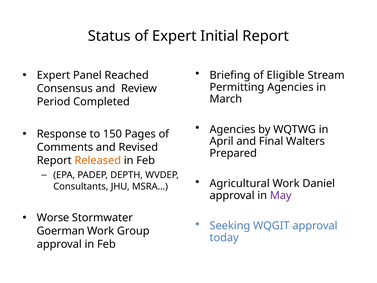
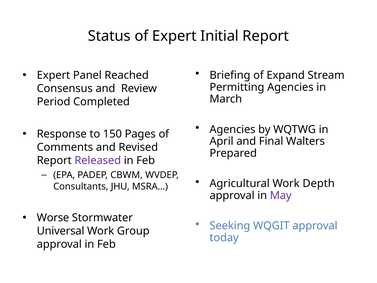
Eligible: Eligible -> Expand
Released colour: orange -> purple
DEPTH: DEPTH -> CBWM
Daniel: Daniel -> Depth
Goerman: Goerman -> Universal
